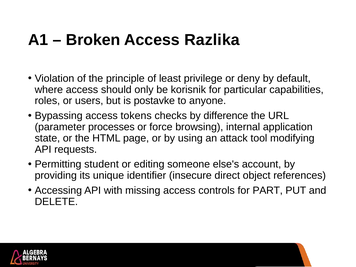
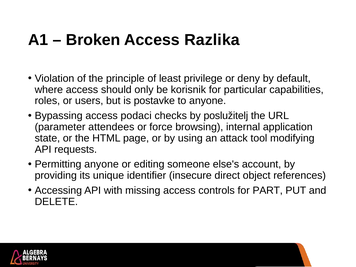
tokens: tokens -> podaci
difference: difference -> poslužitelj
processes: processes -> attendees
Permitting student: student -> anyone
